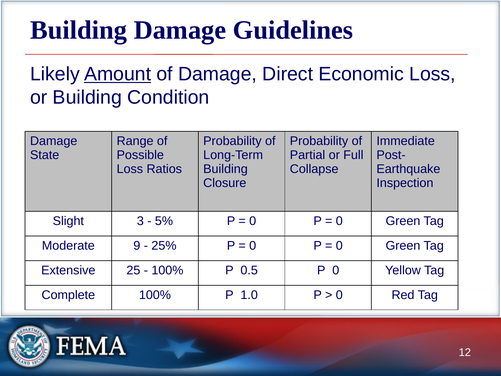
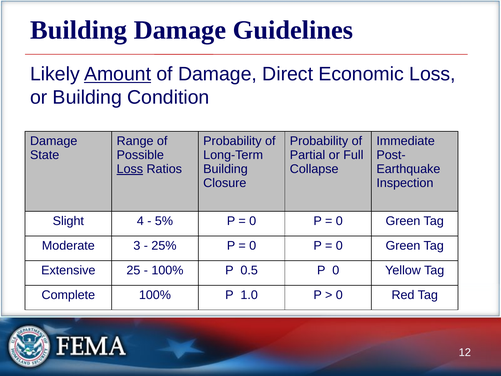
Loss at (130, 169) underline: none -> present
3: 3 -> 4
9: 9 -> 3
